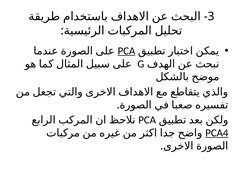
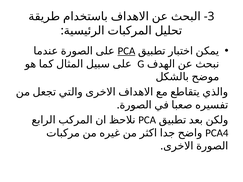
PCA4 underline: present -> none
